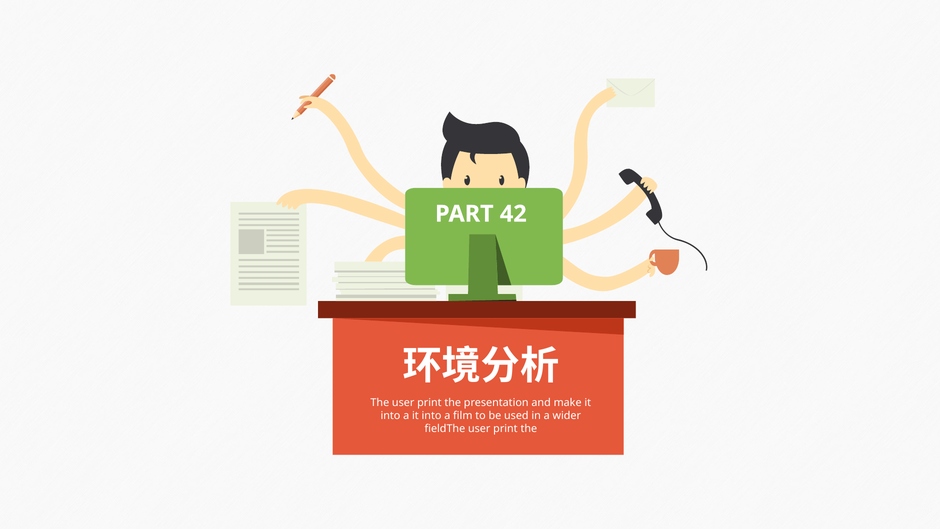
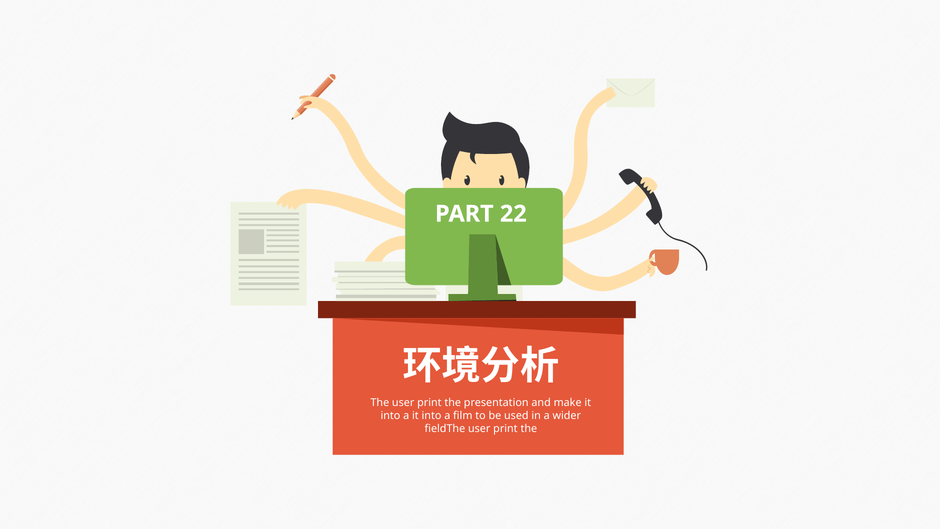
42: 42 -> 22
